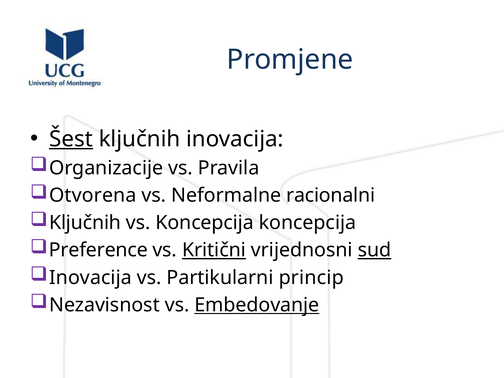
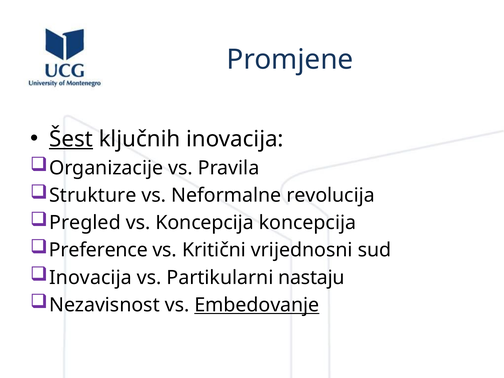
Otvorena: Otvorena -> Strukture
racionalni: racionalni -> revolucija
Ključnih at (85, 223): Ključnih -> Pregled
Kritični underline: present -> none
sud underline: present -> none
princip: princip -> nastaju
